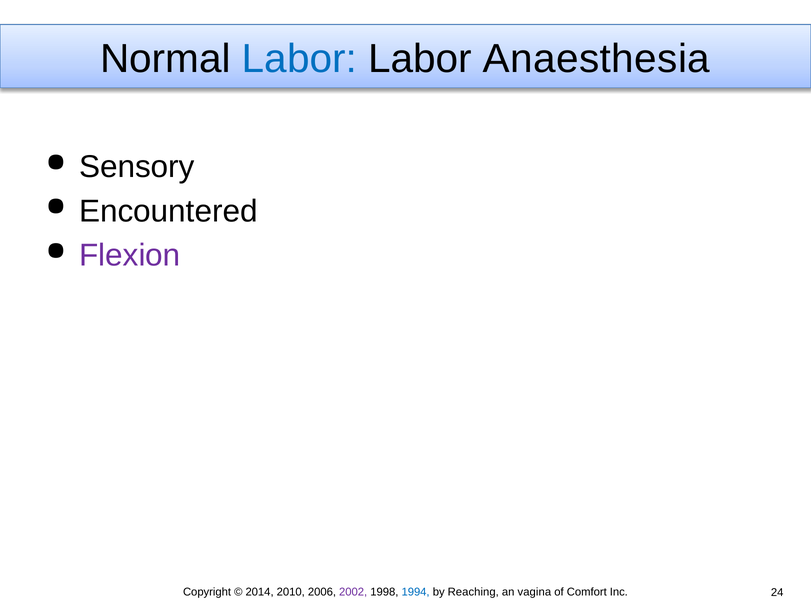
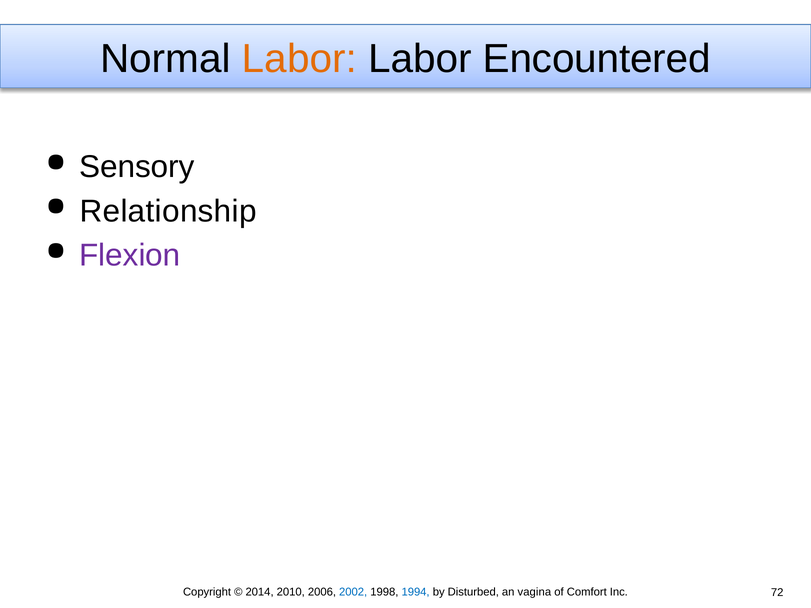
Labor at (299, 59) colour: blue -> orange
Anaesthesia: Anaesthesia -> Encountered
Encountered: Encountered -> Relationship
2002 colour: purple -> blue
Reaching: Reaching -> Disturbed
24: 24 -> 72
